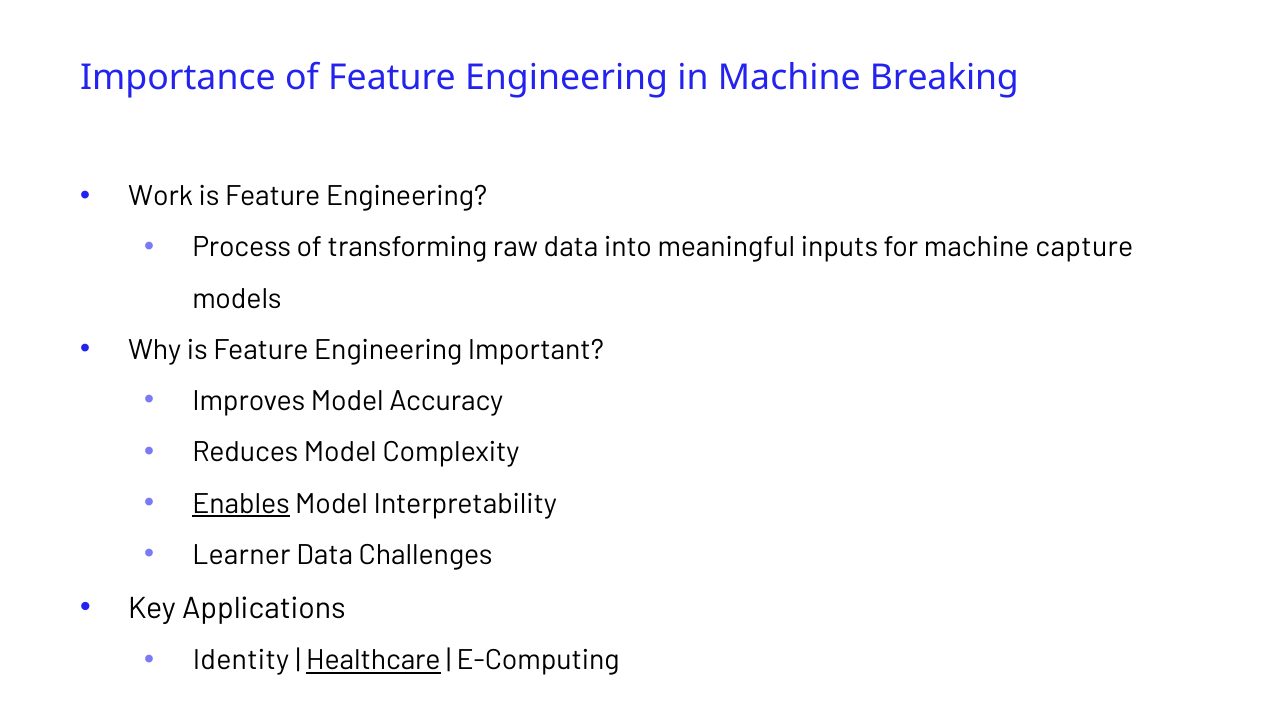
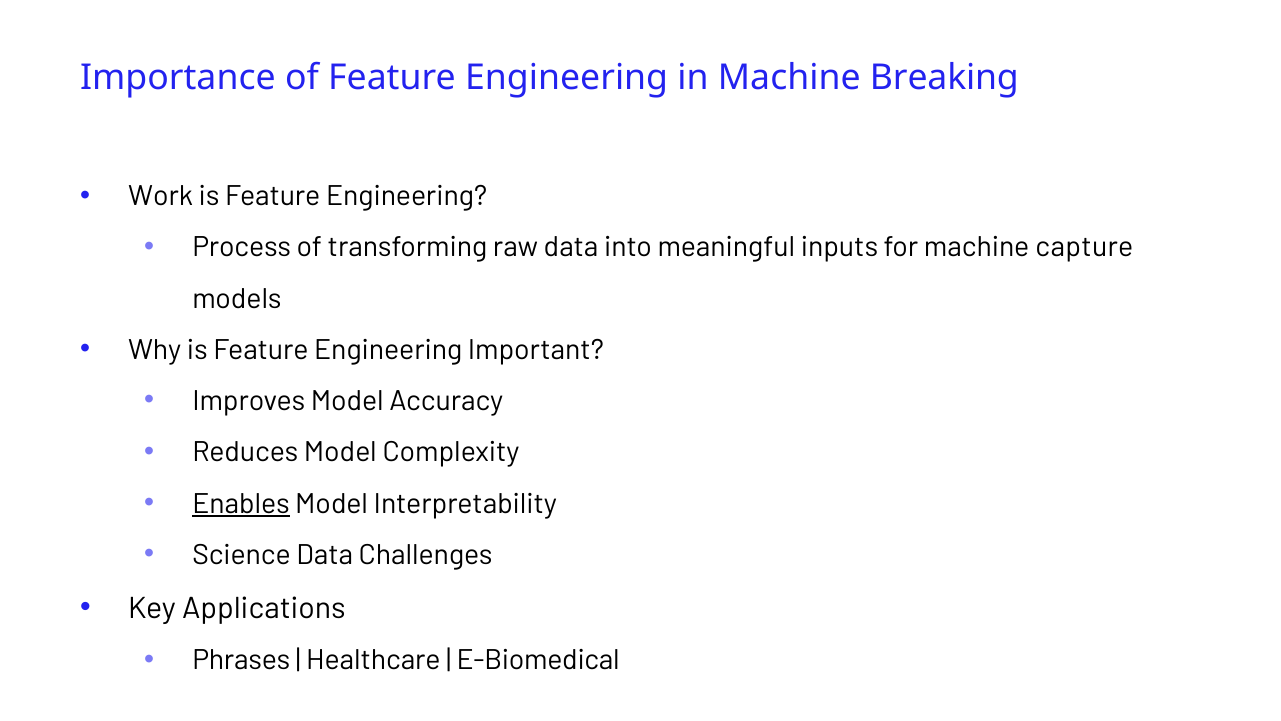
Learner: Learner -> Science
Identity: Identity -> Phrases
Healthcare underline: present -> none
E-Computing: E-Computing -> E-Biomedical
